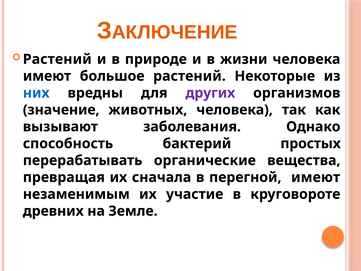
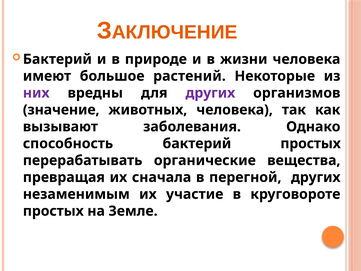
Растений at (57, 59): Растений -> Бактерий
них colour: blue -> purple
перегной имеют: имеют -> других
древних at (53, 211): древних -> простых
